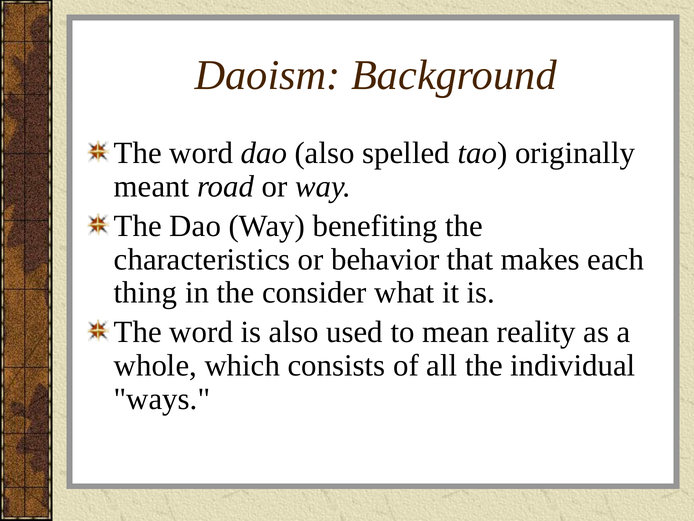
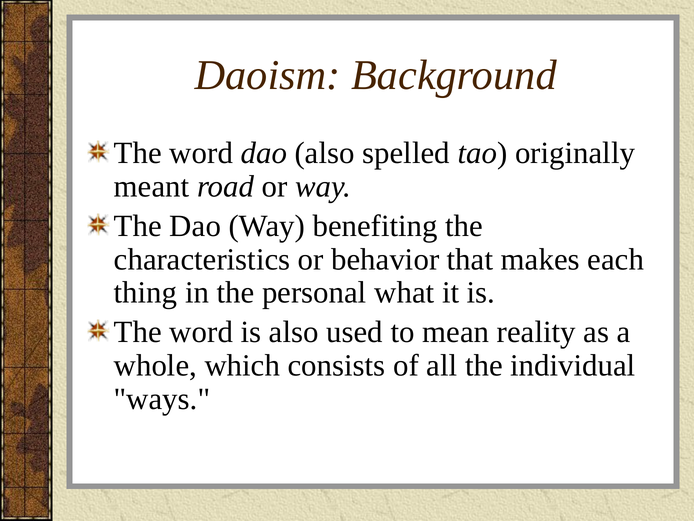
consider: consider -> personal
